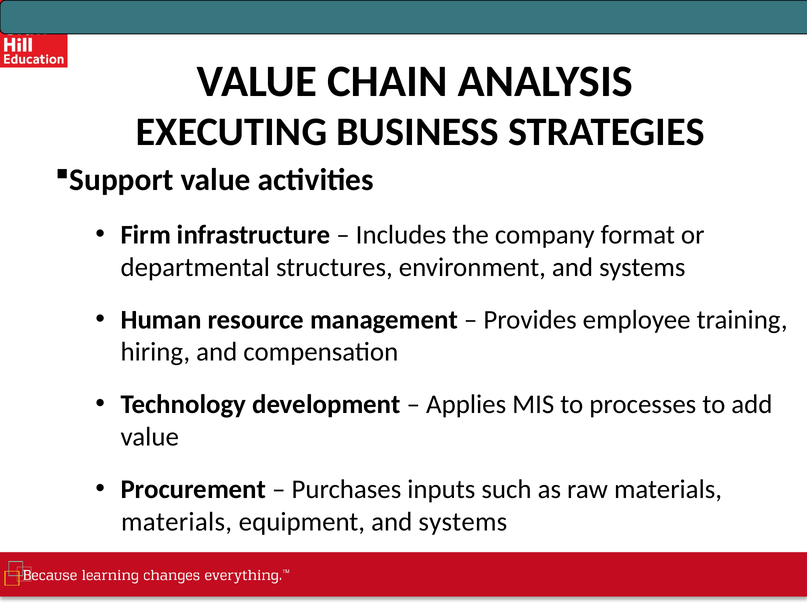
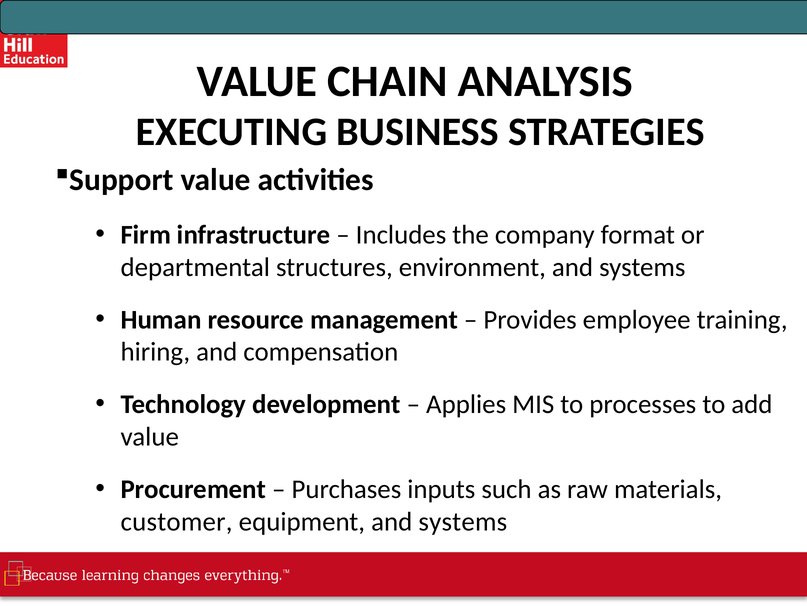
materials at (177, 521): materials -> customer
